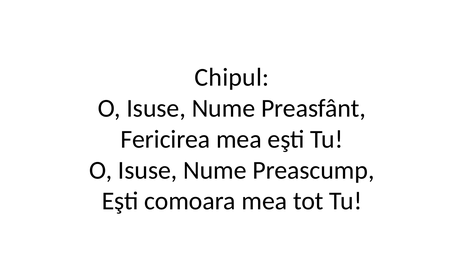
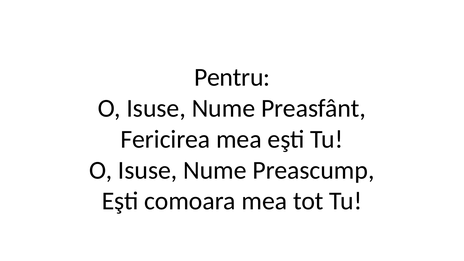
Chipul: Chipul -> Pentru
